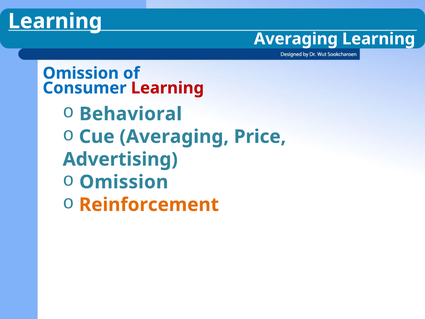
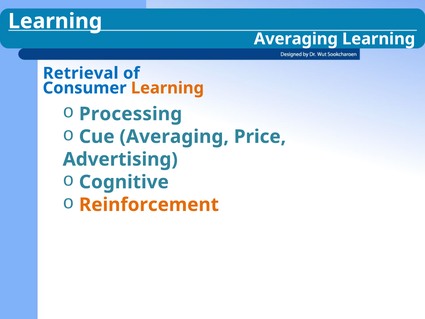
Omission at (81, 73): Omission -> Retrieval
Learning at (167, 88) colour: red -> orange
Behavioral: Behavioral -> Processing
Omission at (124, 182): Omission -> Cognitive
